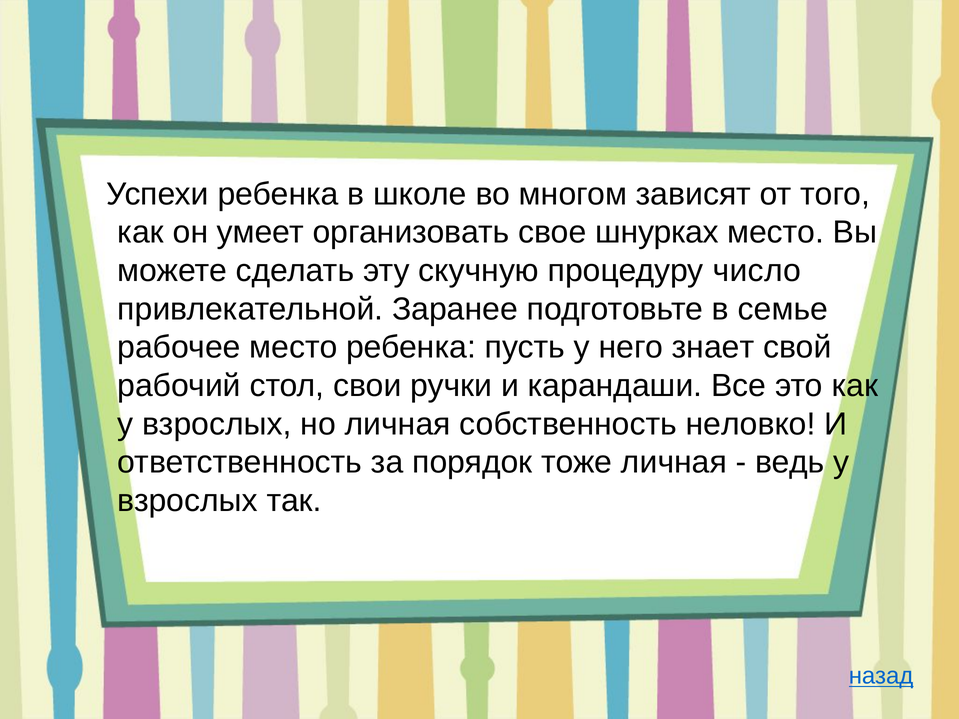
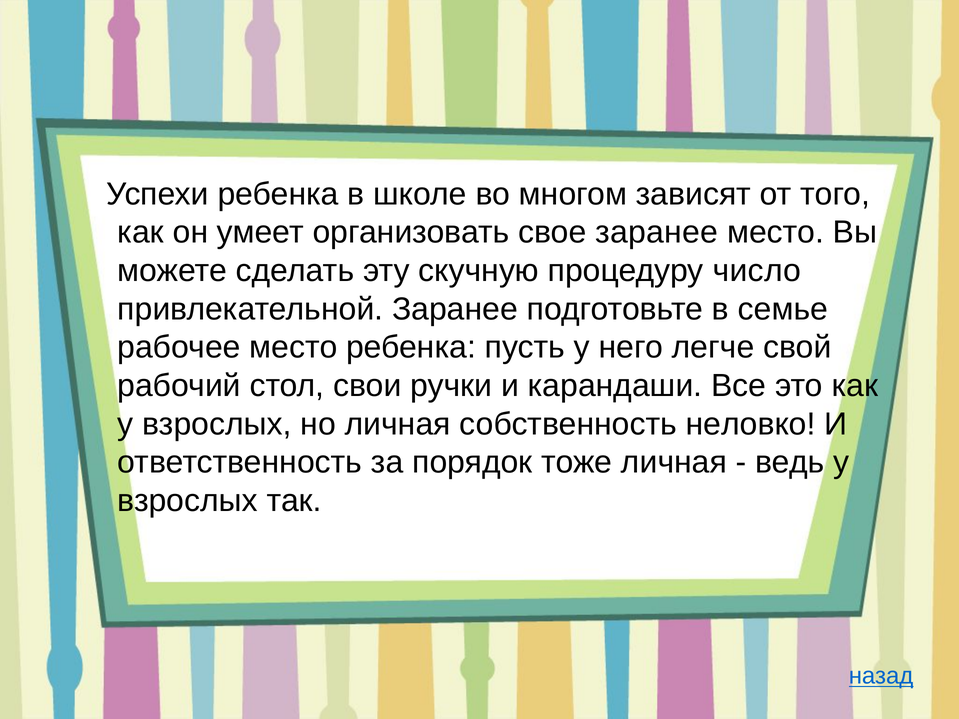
свое шнурках: шнурках -> заранее
знает: знает -> легче
